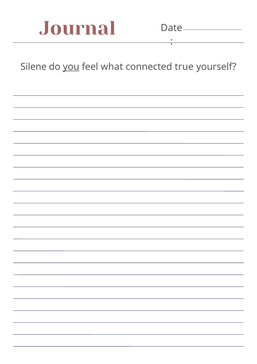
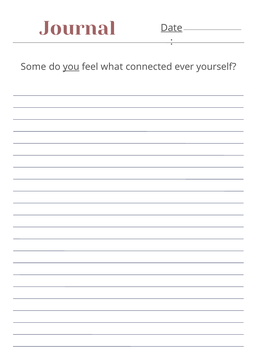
Date underline: none -> present
Silene: Silene -> Some
true: true -> ever
